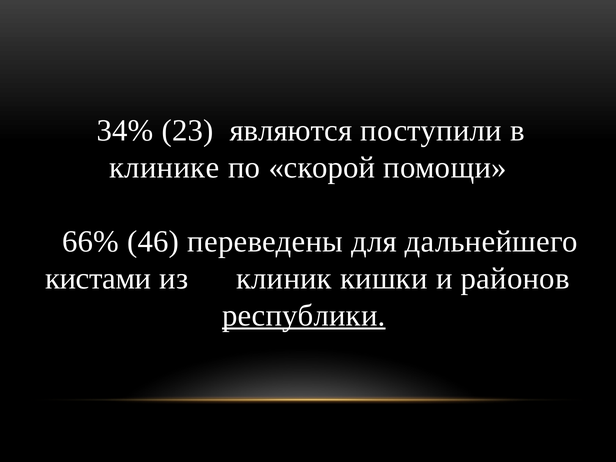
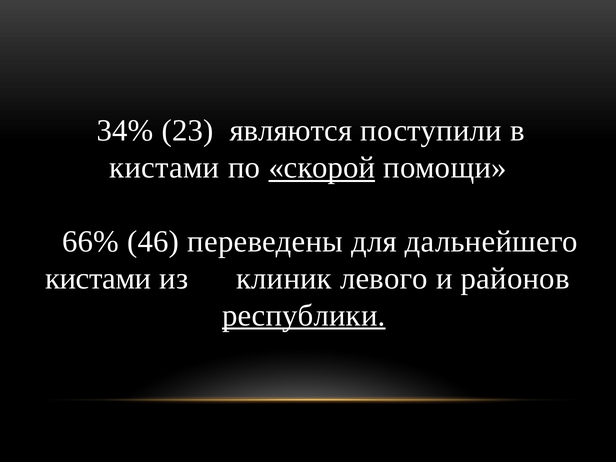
клинике at (164, 168): клинике -> кистами
скорой underline: none -> present
кишки: кишки -> левого
